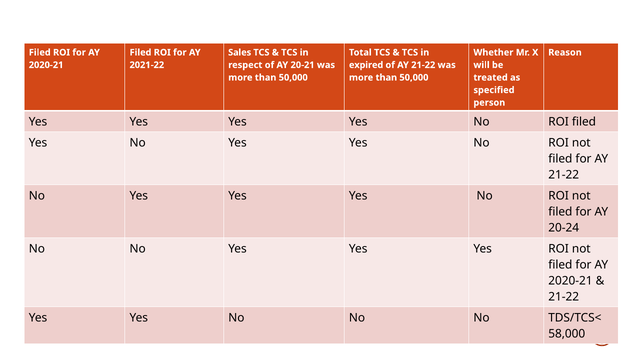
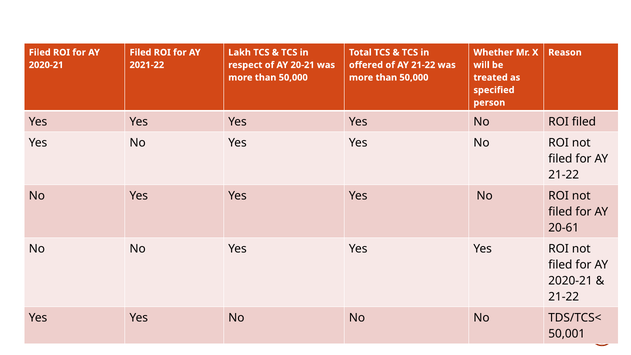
Sales: Sales -> Lakh
expired: expired -> offered
20-24: 20-24 -> 20-61
58,000: 58,000 -> 50,001
